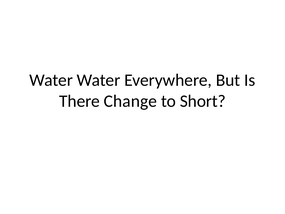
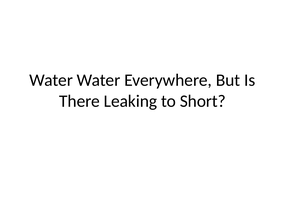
Change: Change -> Leaking
